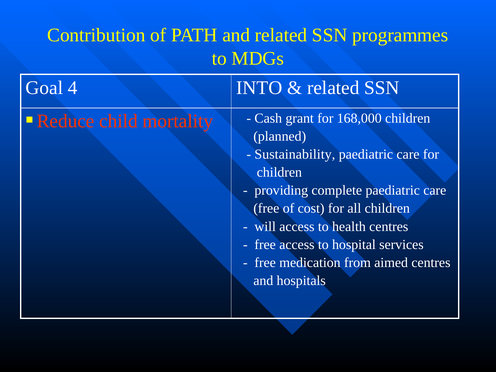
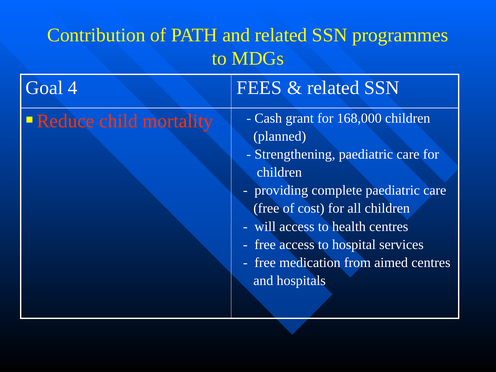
INTO: INTO -> FEES
Sustainability: Sustainability -> Strengthening
